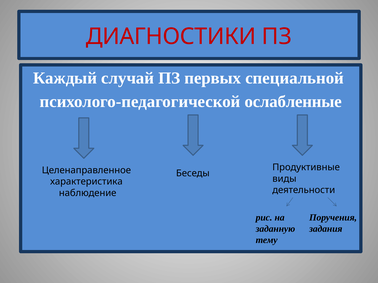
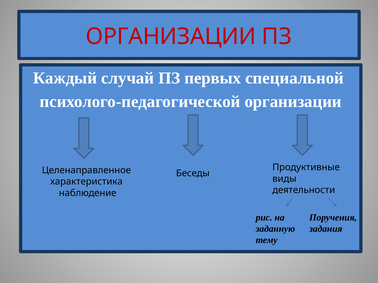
ДИАГНОСТИКИ at (171, 37): ДИАГНОСТИКИ -> ОРГАНИЗАЦИИ
психолого-педагогической ослабленные: ослабленные -> организации
